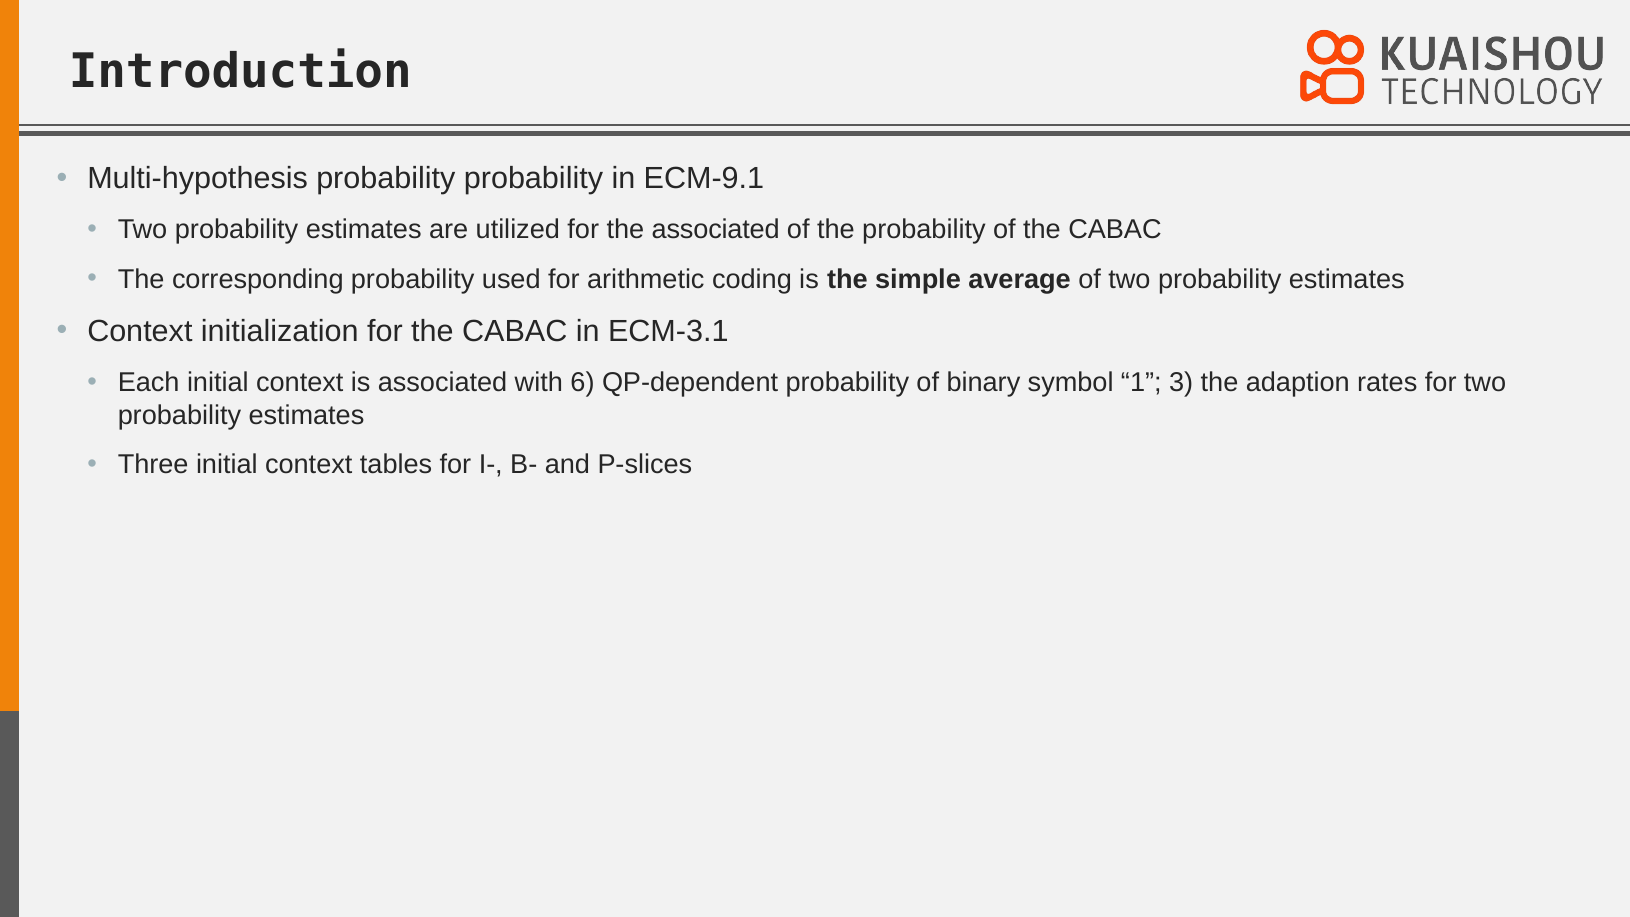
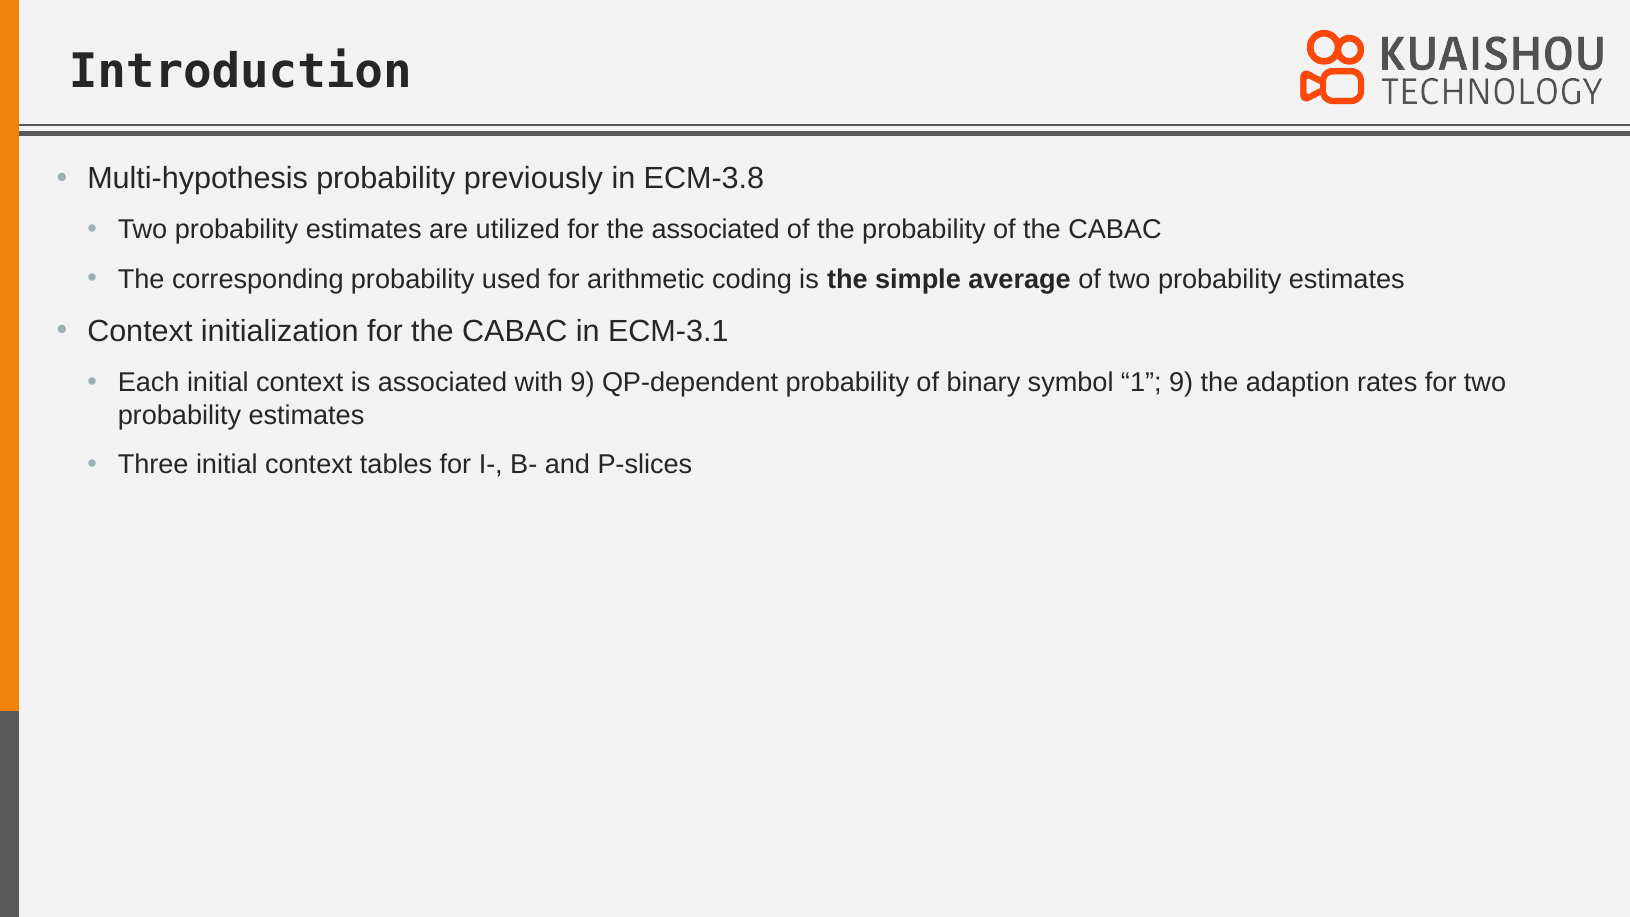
probability probability: probability -> previously
ECM-9.1: ECM-9.1 -> ECM-3.8
with 6: 6 -> 9
1 3: 3 -> 9
